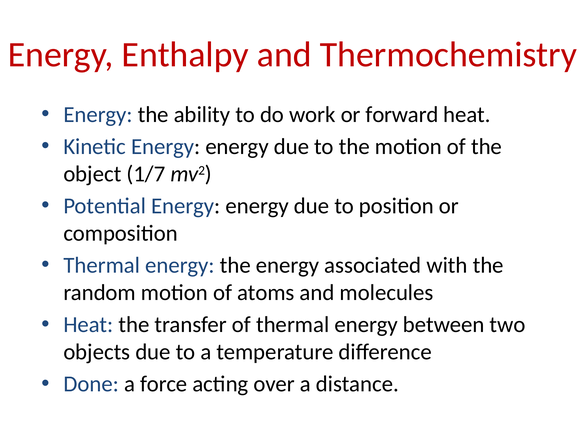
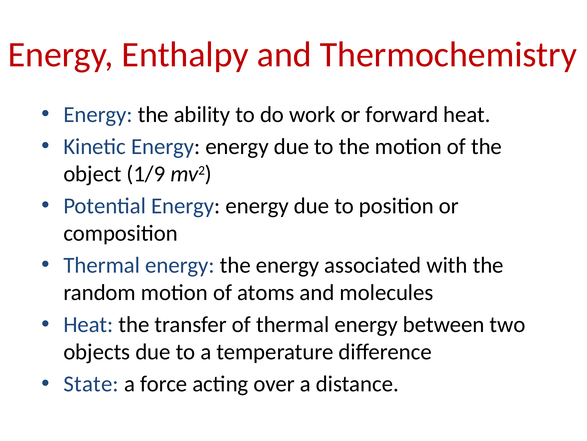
1/7: 1/7 -> 1/9
Done: Done -> State
